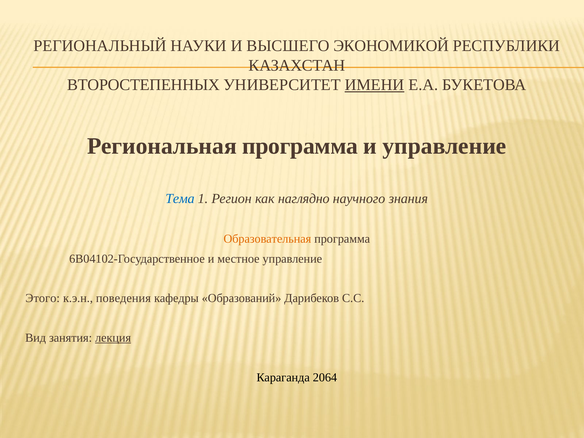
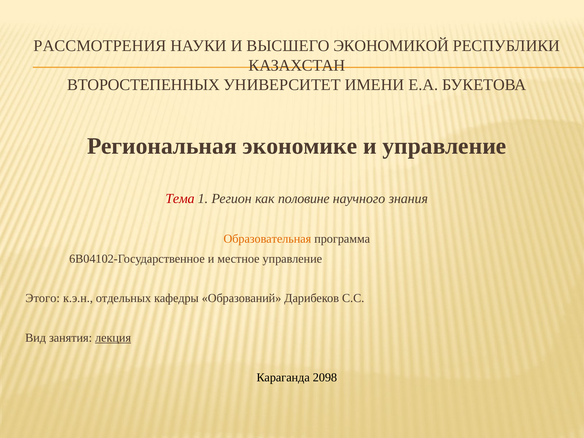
РЕГИОНАЛЬНЫЙ: РЕГИОНАЛЬНЫЙ -> РАССМОТРЕНИЯ
ИМЕНИ underline: present -> none
Региональная программа: программа -> экономике
Тема colour: blue -> red
наглядно: наглядно -> половине
поведения: поведения -> отдельных
2064: 2064 -> 2098
